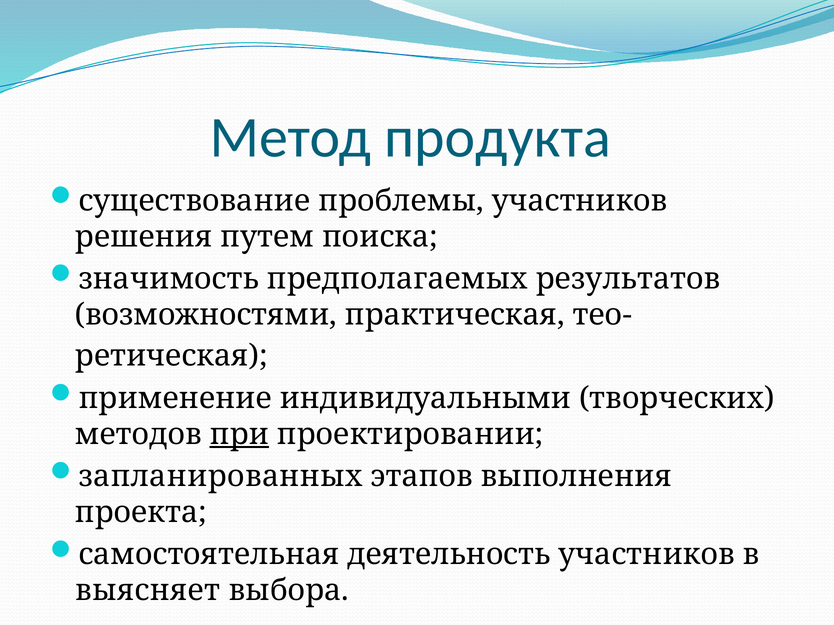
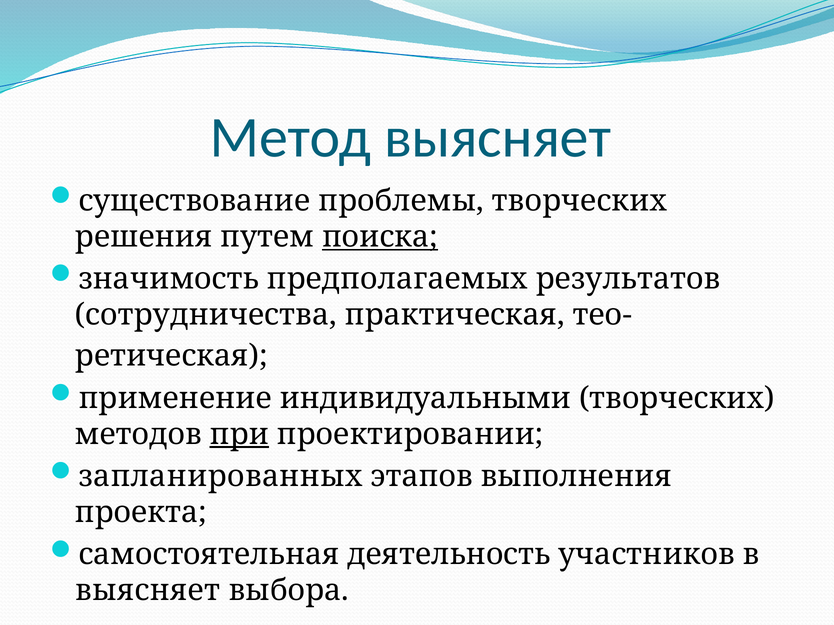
Метод продукта: продукта -> выясняет
проблемы участников: участников -> творческих
поиска underline: none -> present
возможностями: возможностями -> сотрудничества
